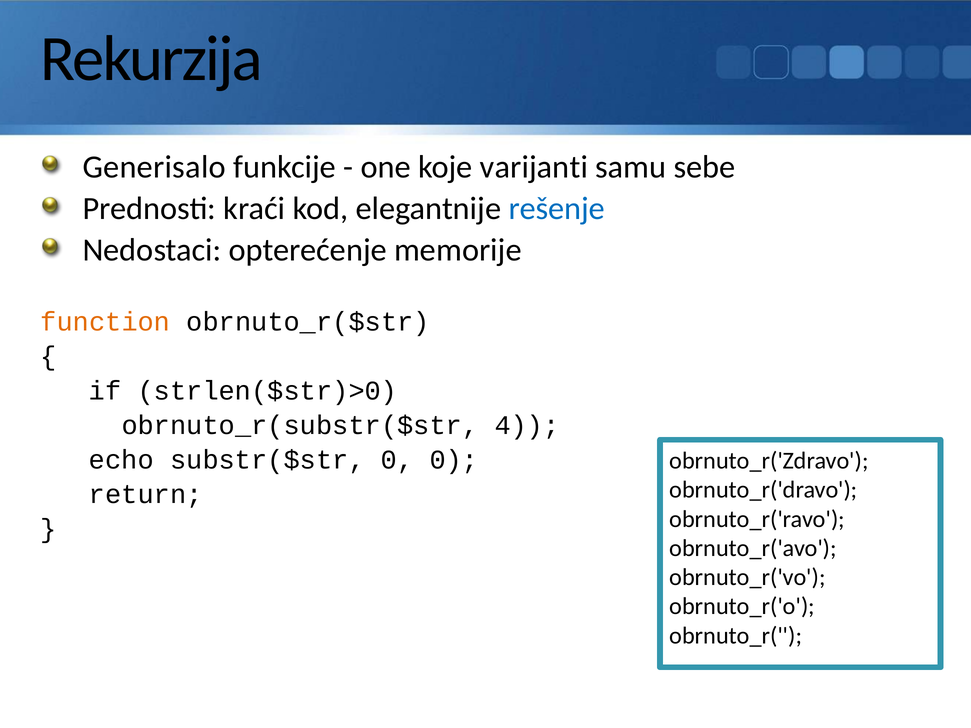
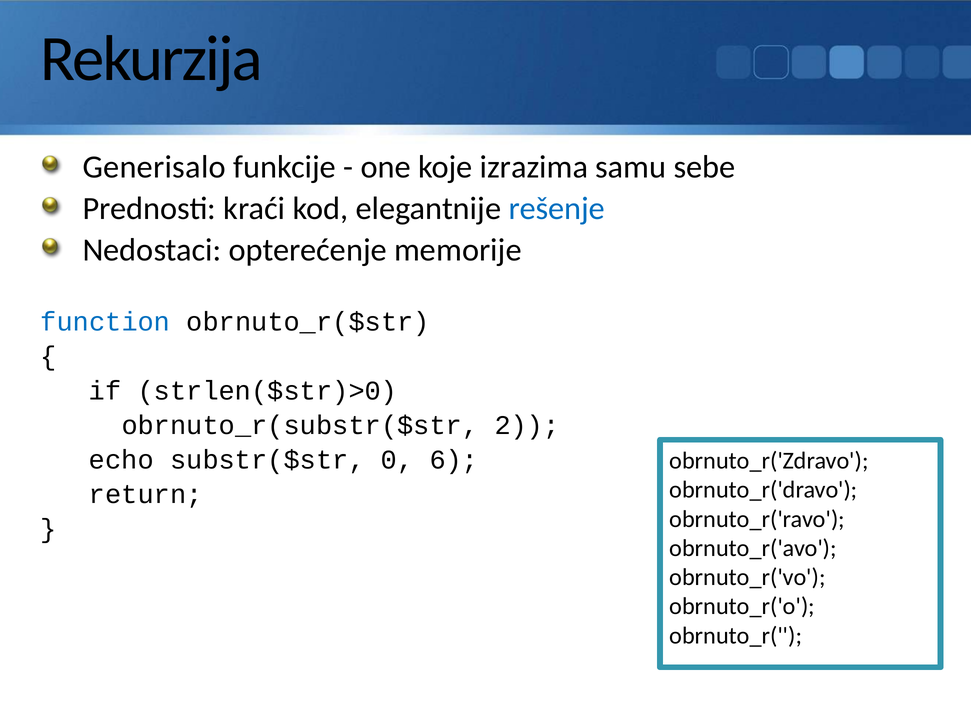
varijanti: varijanti -> izrazima
function colour: orange -> blue
4: 4 -> 2
0 0: 0 -> 6
